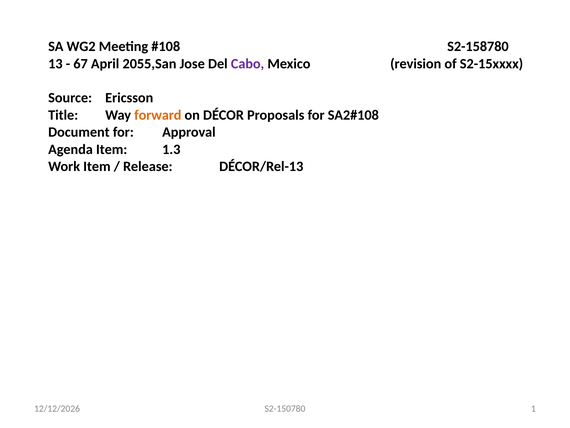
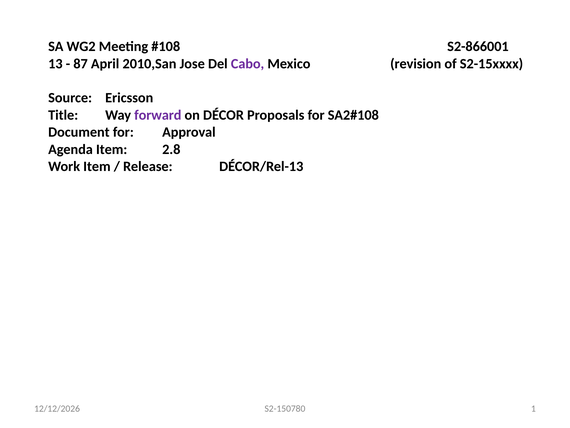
S2-158780: S2-158780 -> S2-866001
67: 67 -> 87
2055,San: 2055,San -> 2010,San
forward colour: orange -> purple
1.3: 1.3 -> 2.8
